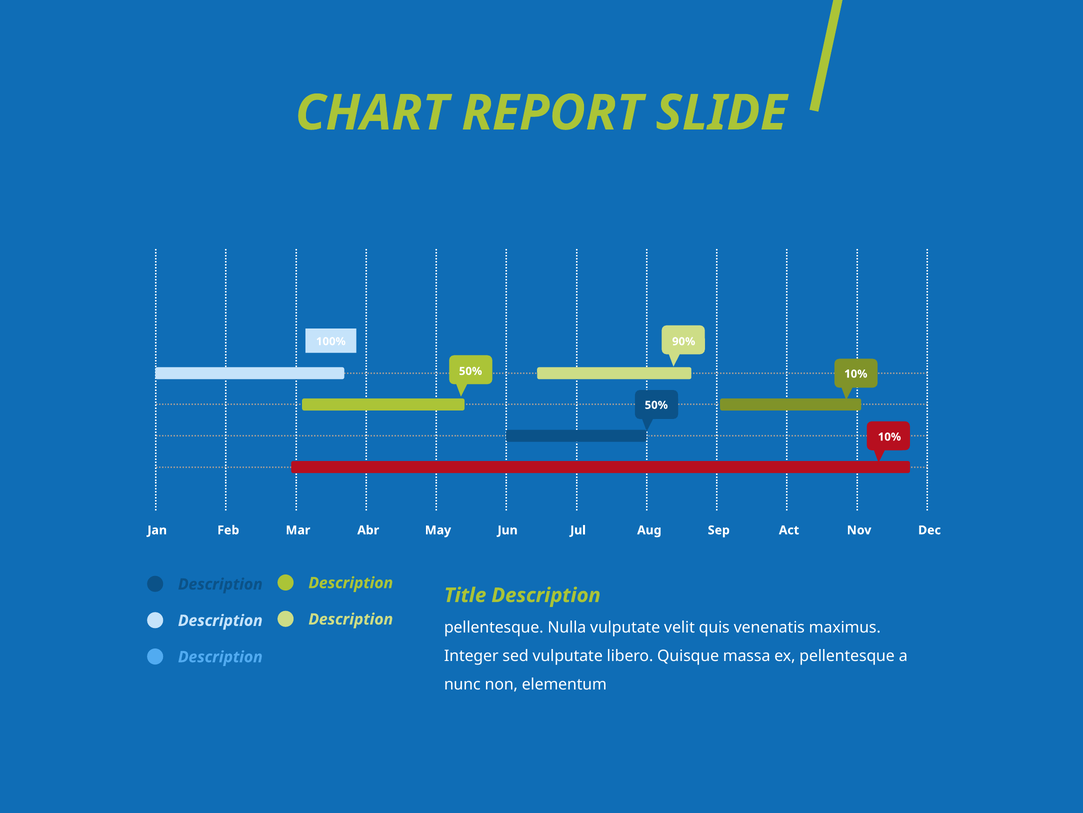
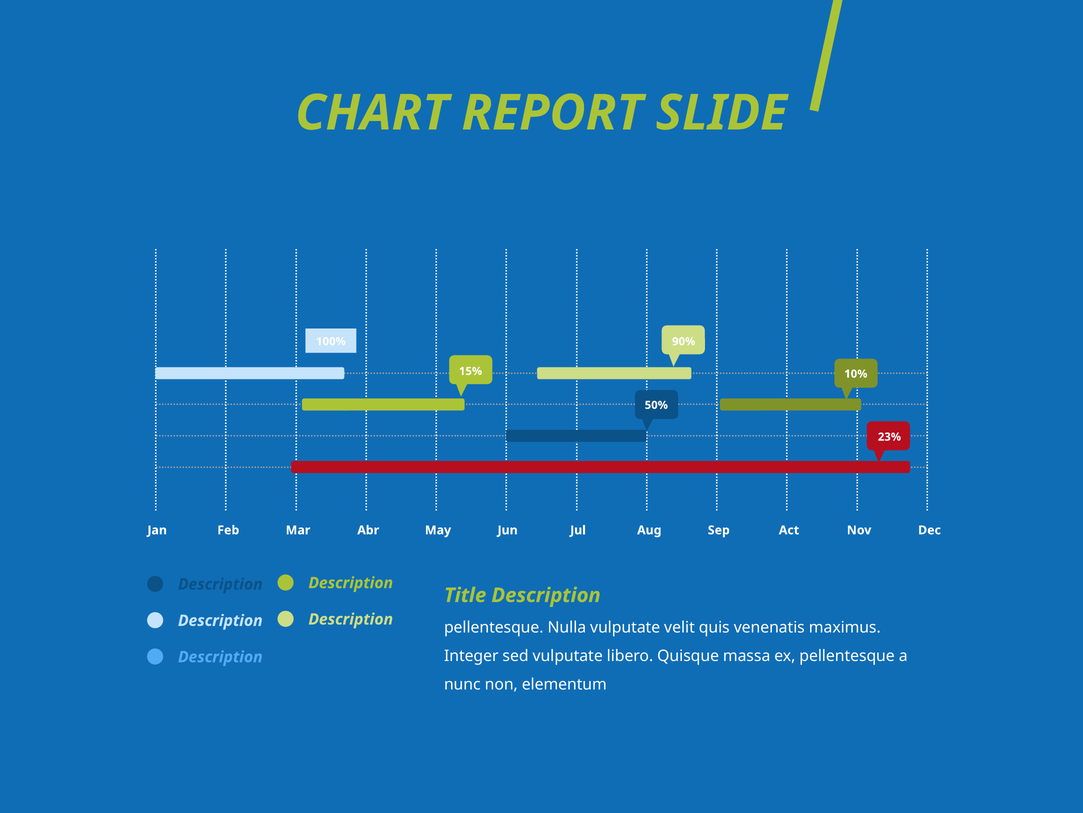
50% at (471, 371): 50% -> 15%
10% at (889, 437): 10% -> 23%
